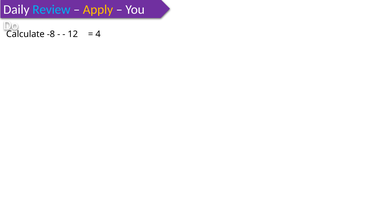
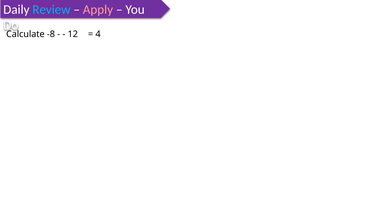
Apply colour: yellow -> pink
